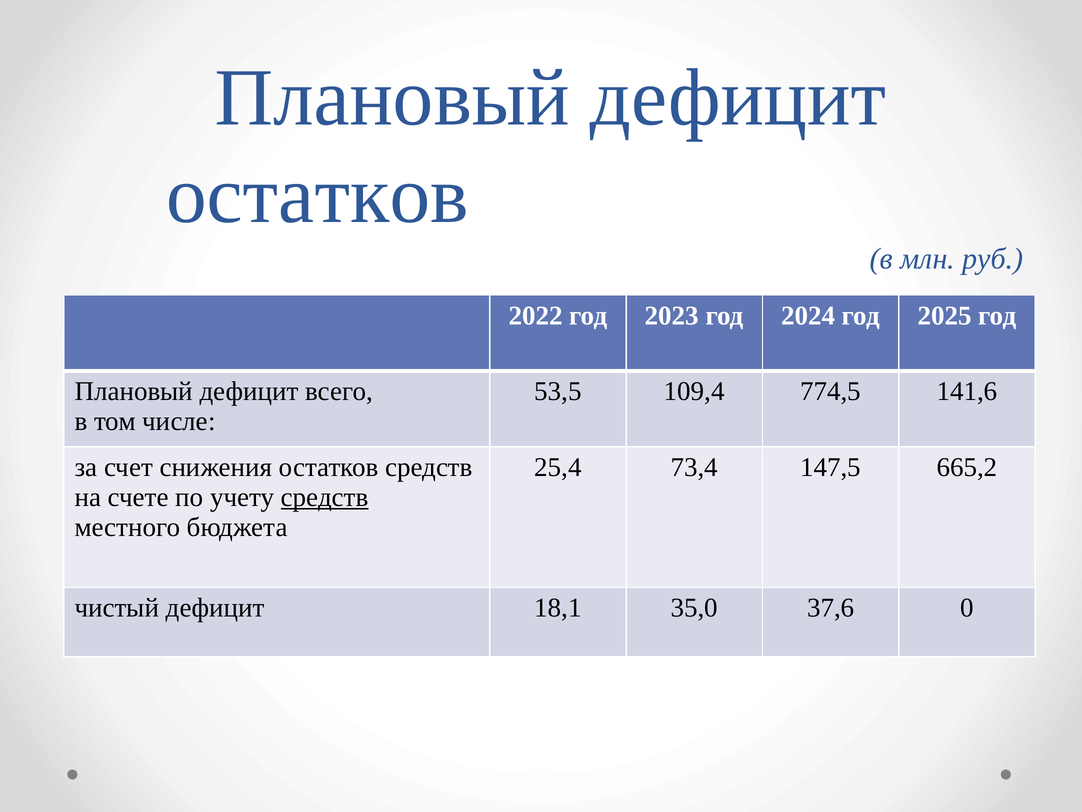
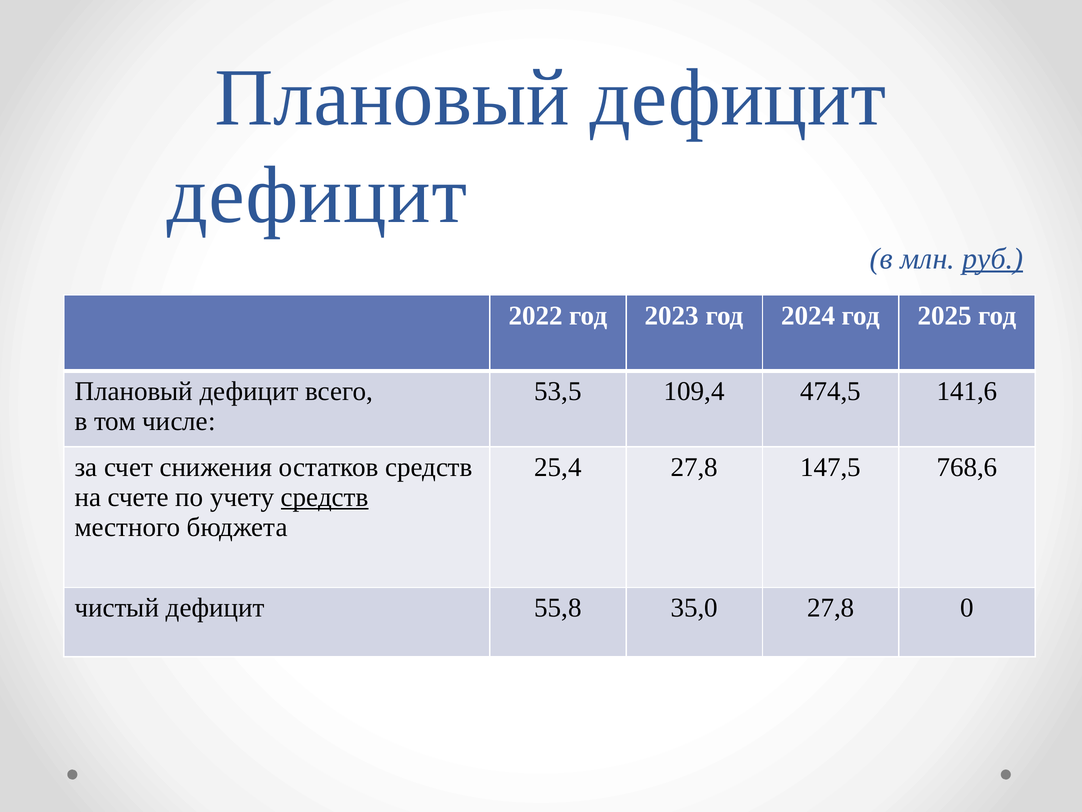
остатков at (317, 195): остатков -> дефицит
руб underline: none -> present
774,5: 774,5 -> 474,5
25,4 73,4: 73,4 -> 27,8
665,2: 665,2 -> 768,6
18,1: 18,1 -> 55,8
35,0 37,6: 37,6 -> 27,8
